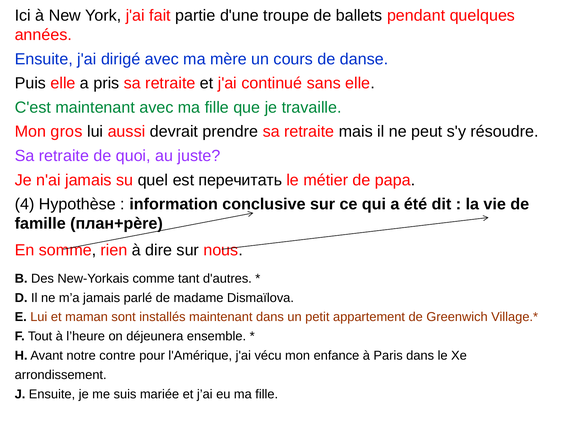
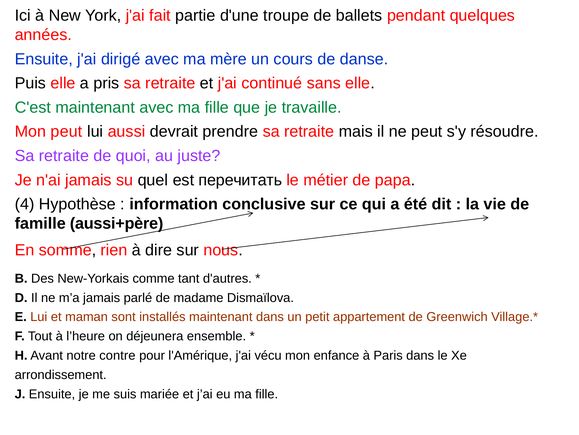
Mon gros: gros -> peut
план+père: план+père -> aussi+père
